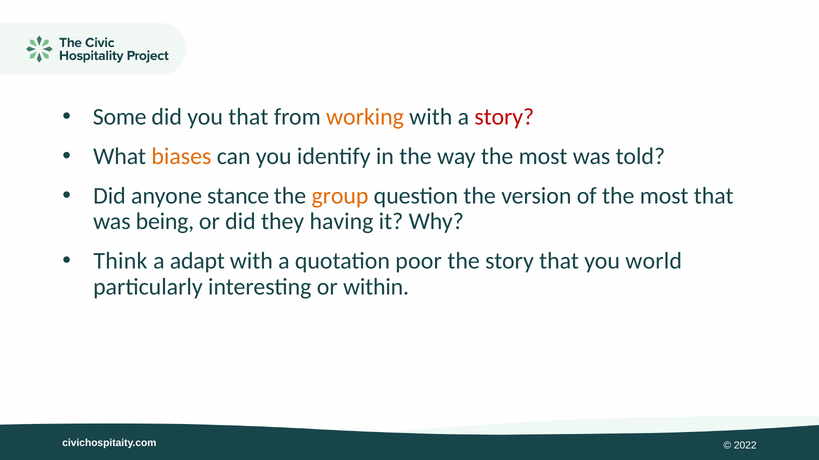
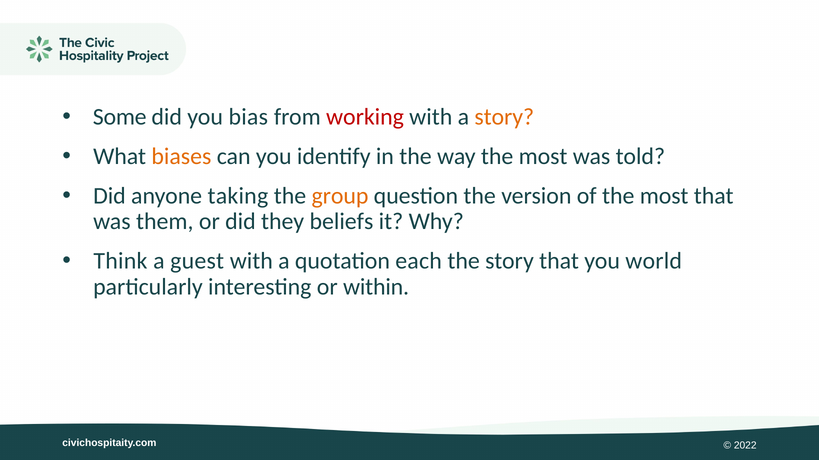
you that: that -> bias
working colour: orange -> red
story at (504, 117) colour: red -> orange
stance: stance -> taking
being: being -> them
having: having -> beliefs
adapt: adapt -> guest
poor: poor -> each
